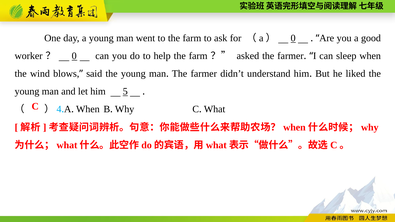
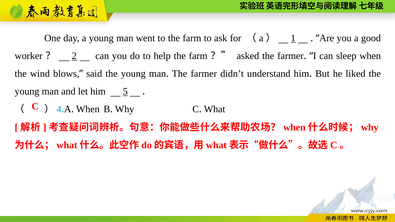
0 at (293, 38): 0 -> 1
0 at (74, 56): 0 -> 2
